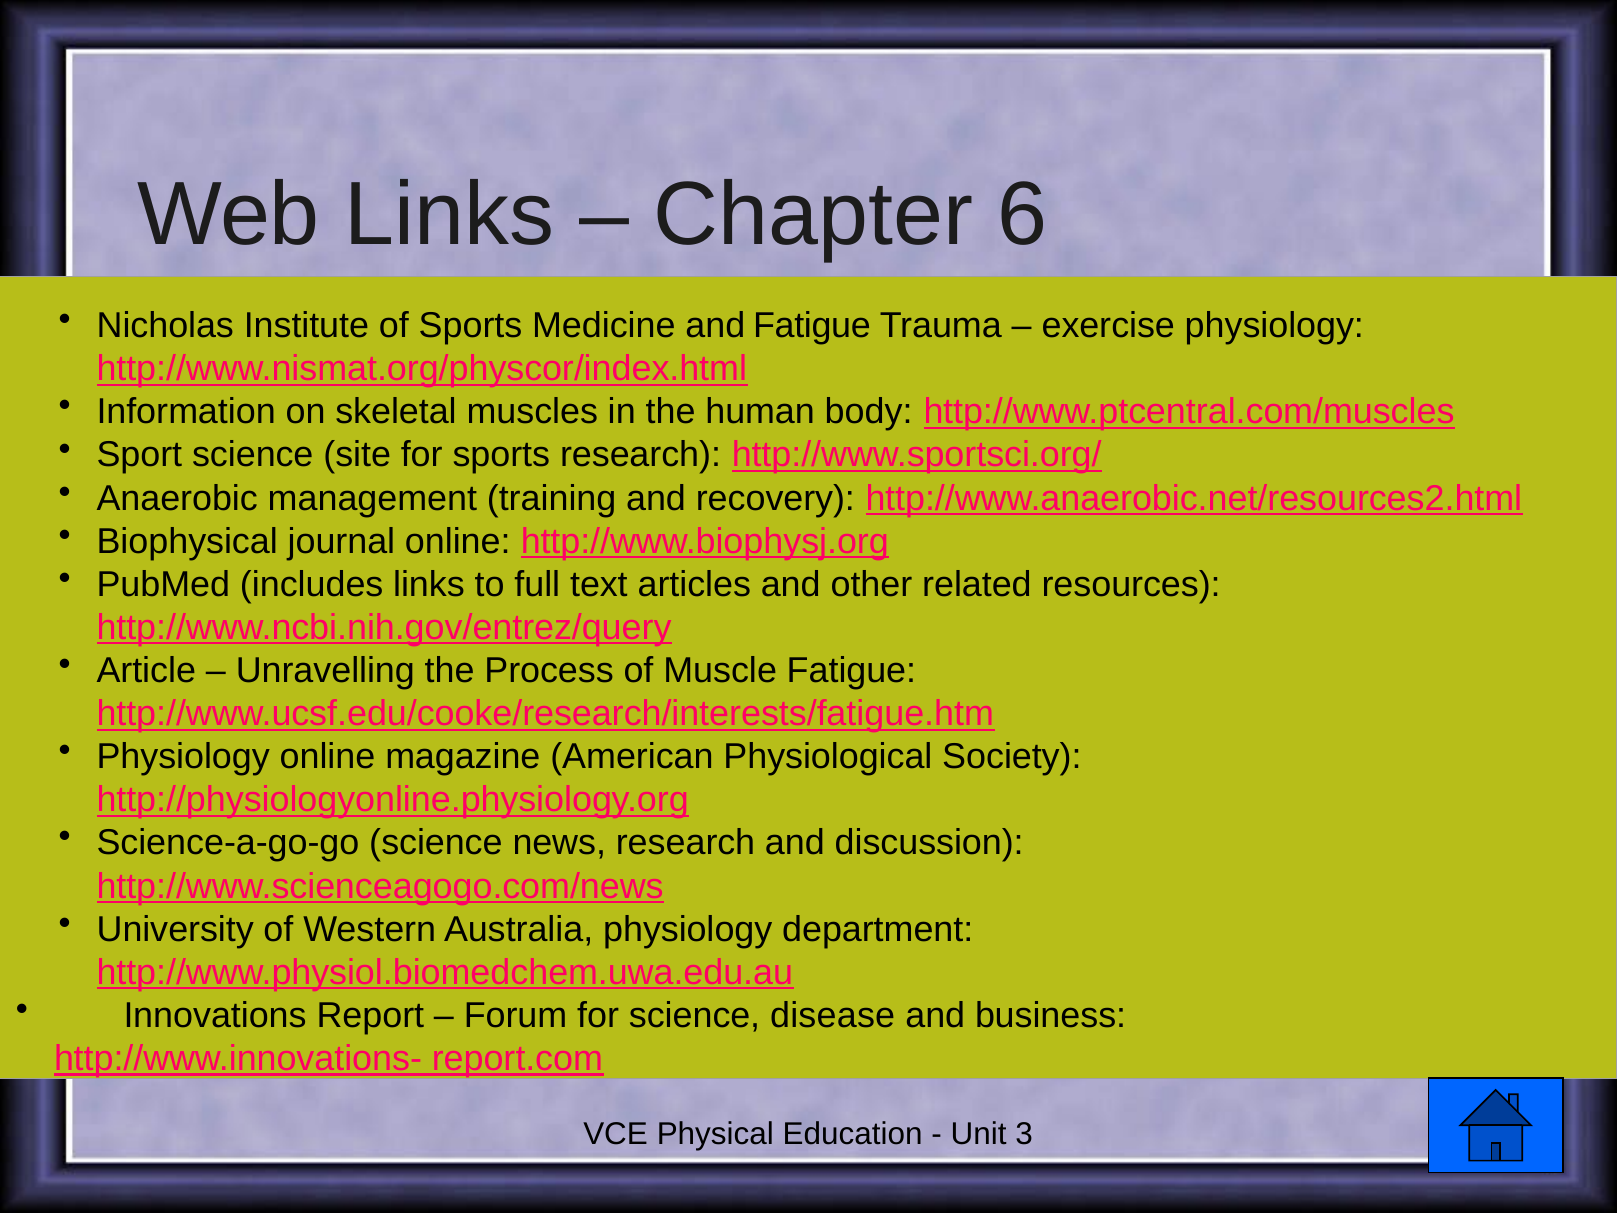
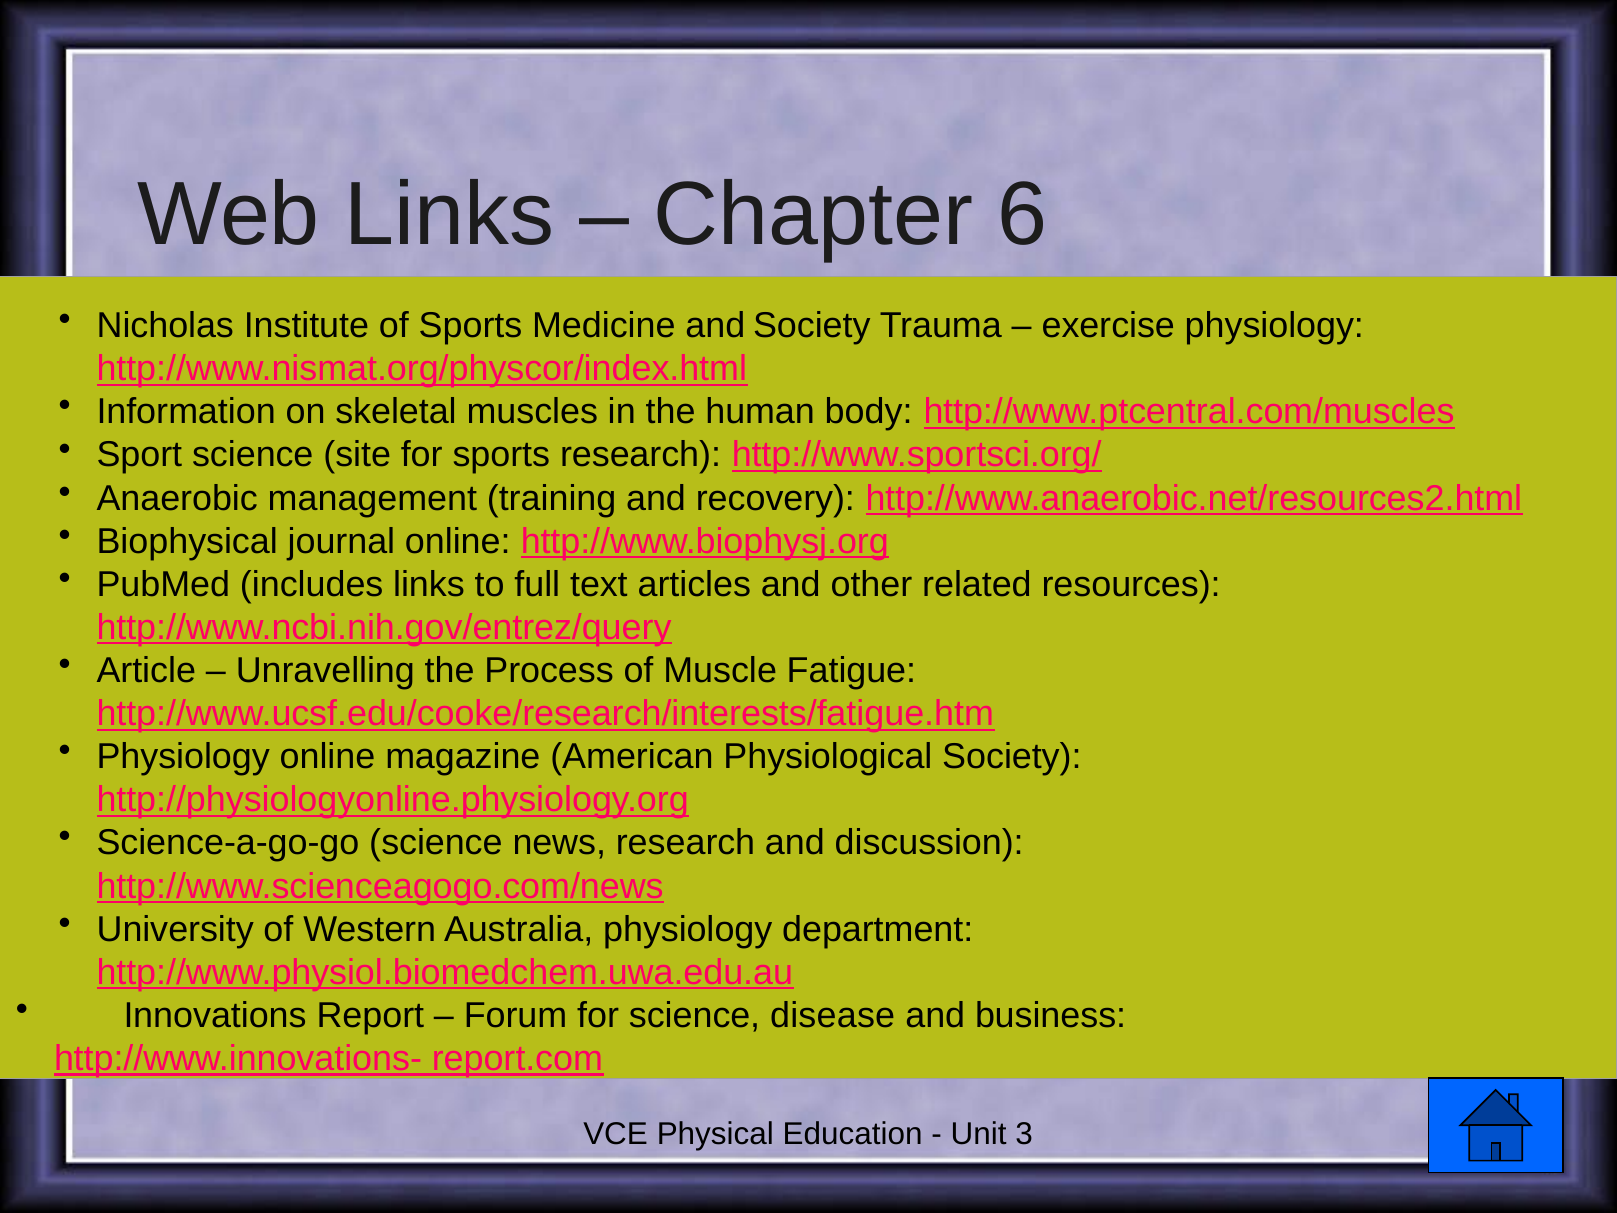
and Fatigue: Fatigue -> Society
